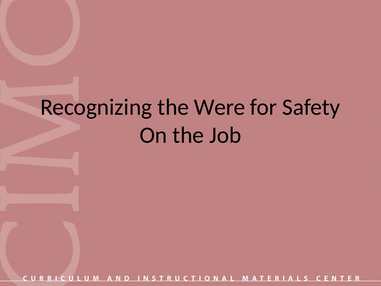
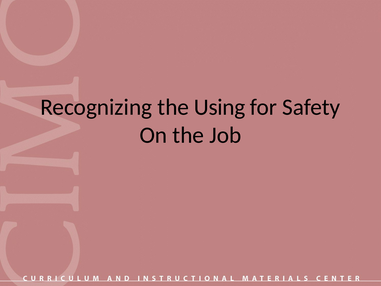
Were: Were -> Using
